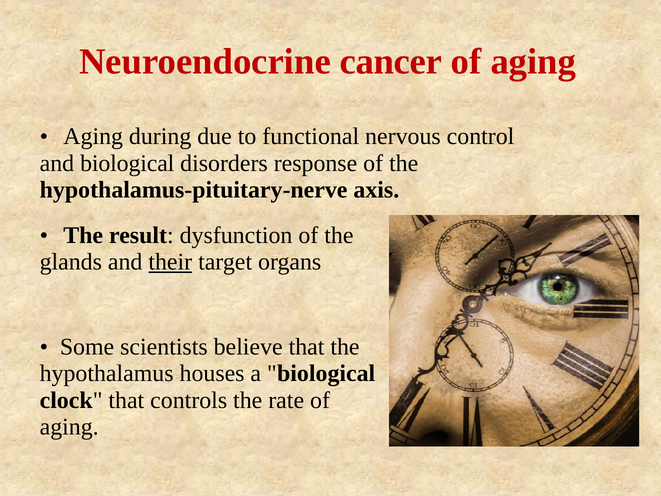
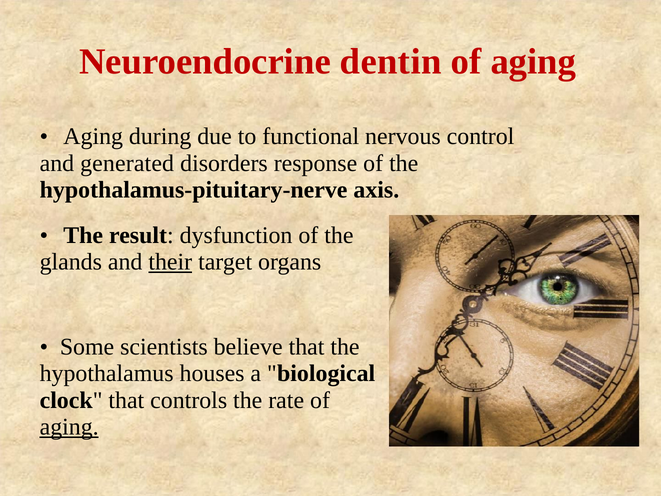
cancer: cancer -> dentin
and biological: biological -> generated
aging at (69, 427) underline: none -> present
